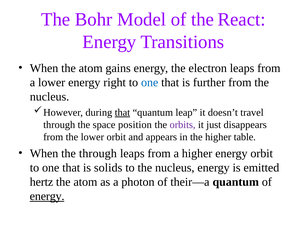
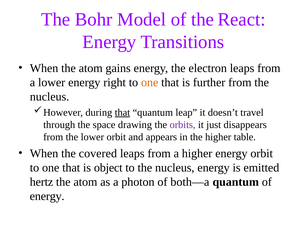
one at (150, 83) colour: blue -> orange
position: position -> drawing
the through: through -> covered
solids: solids -> object
their—a: their—a -> both—a
energy at (47, 196) underline: present -> none
